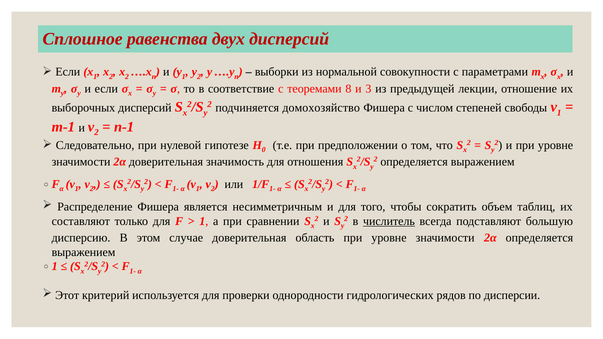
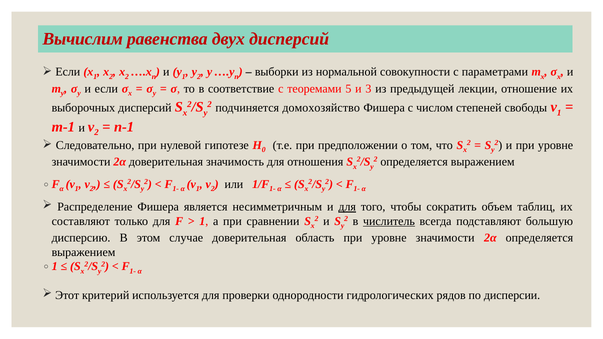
Сплошное: Сплошное -> Вычислим
8: 8 -> 5
для at (347, 207) underline: none -> present
